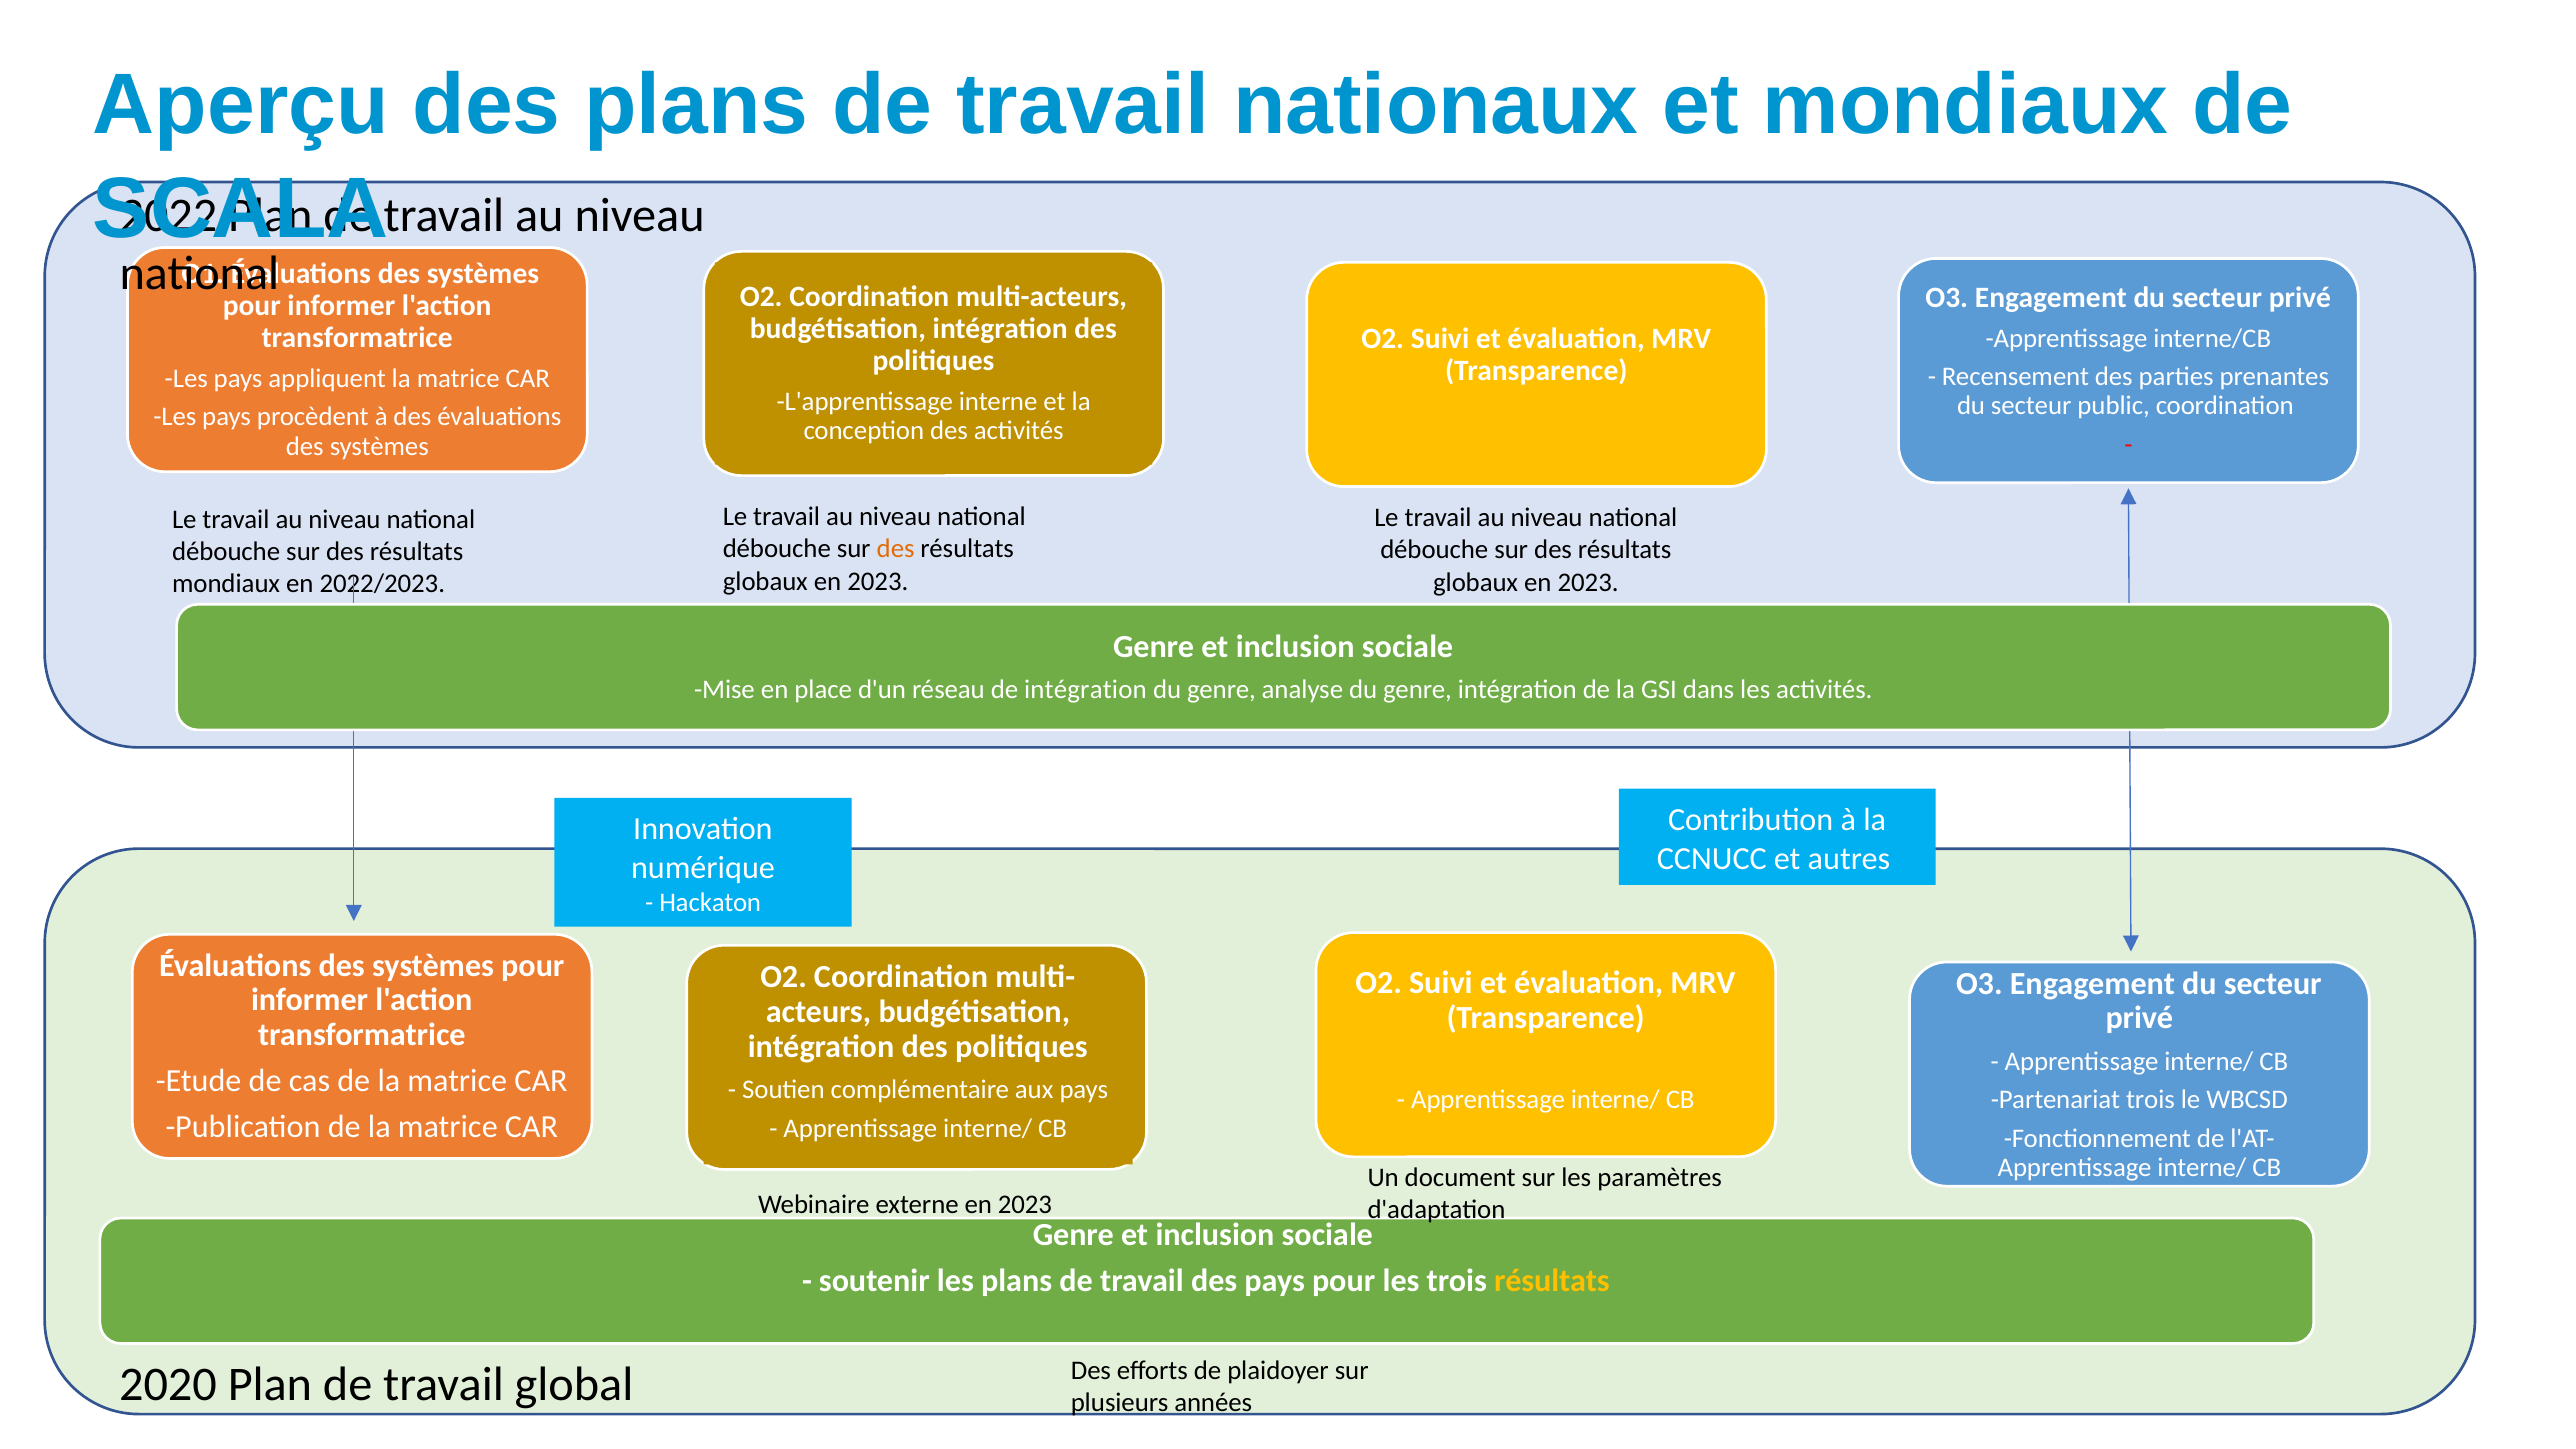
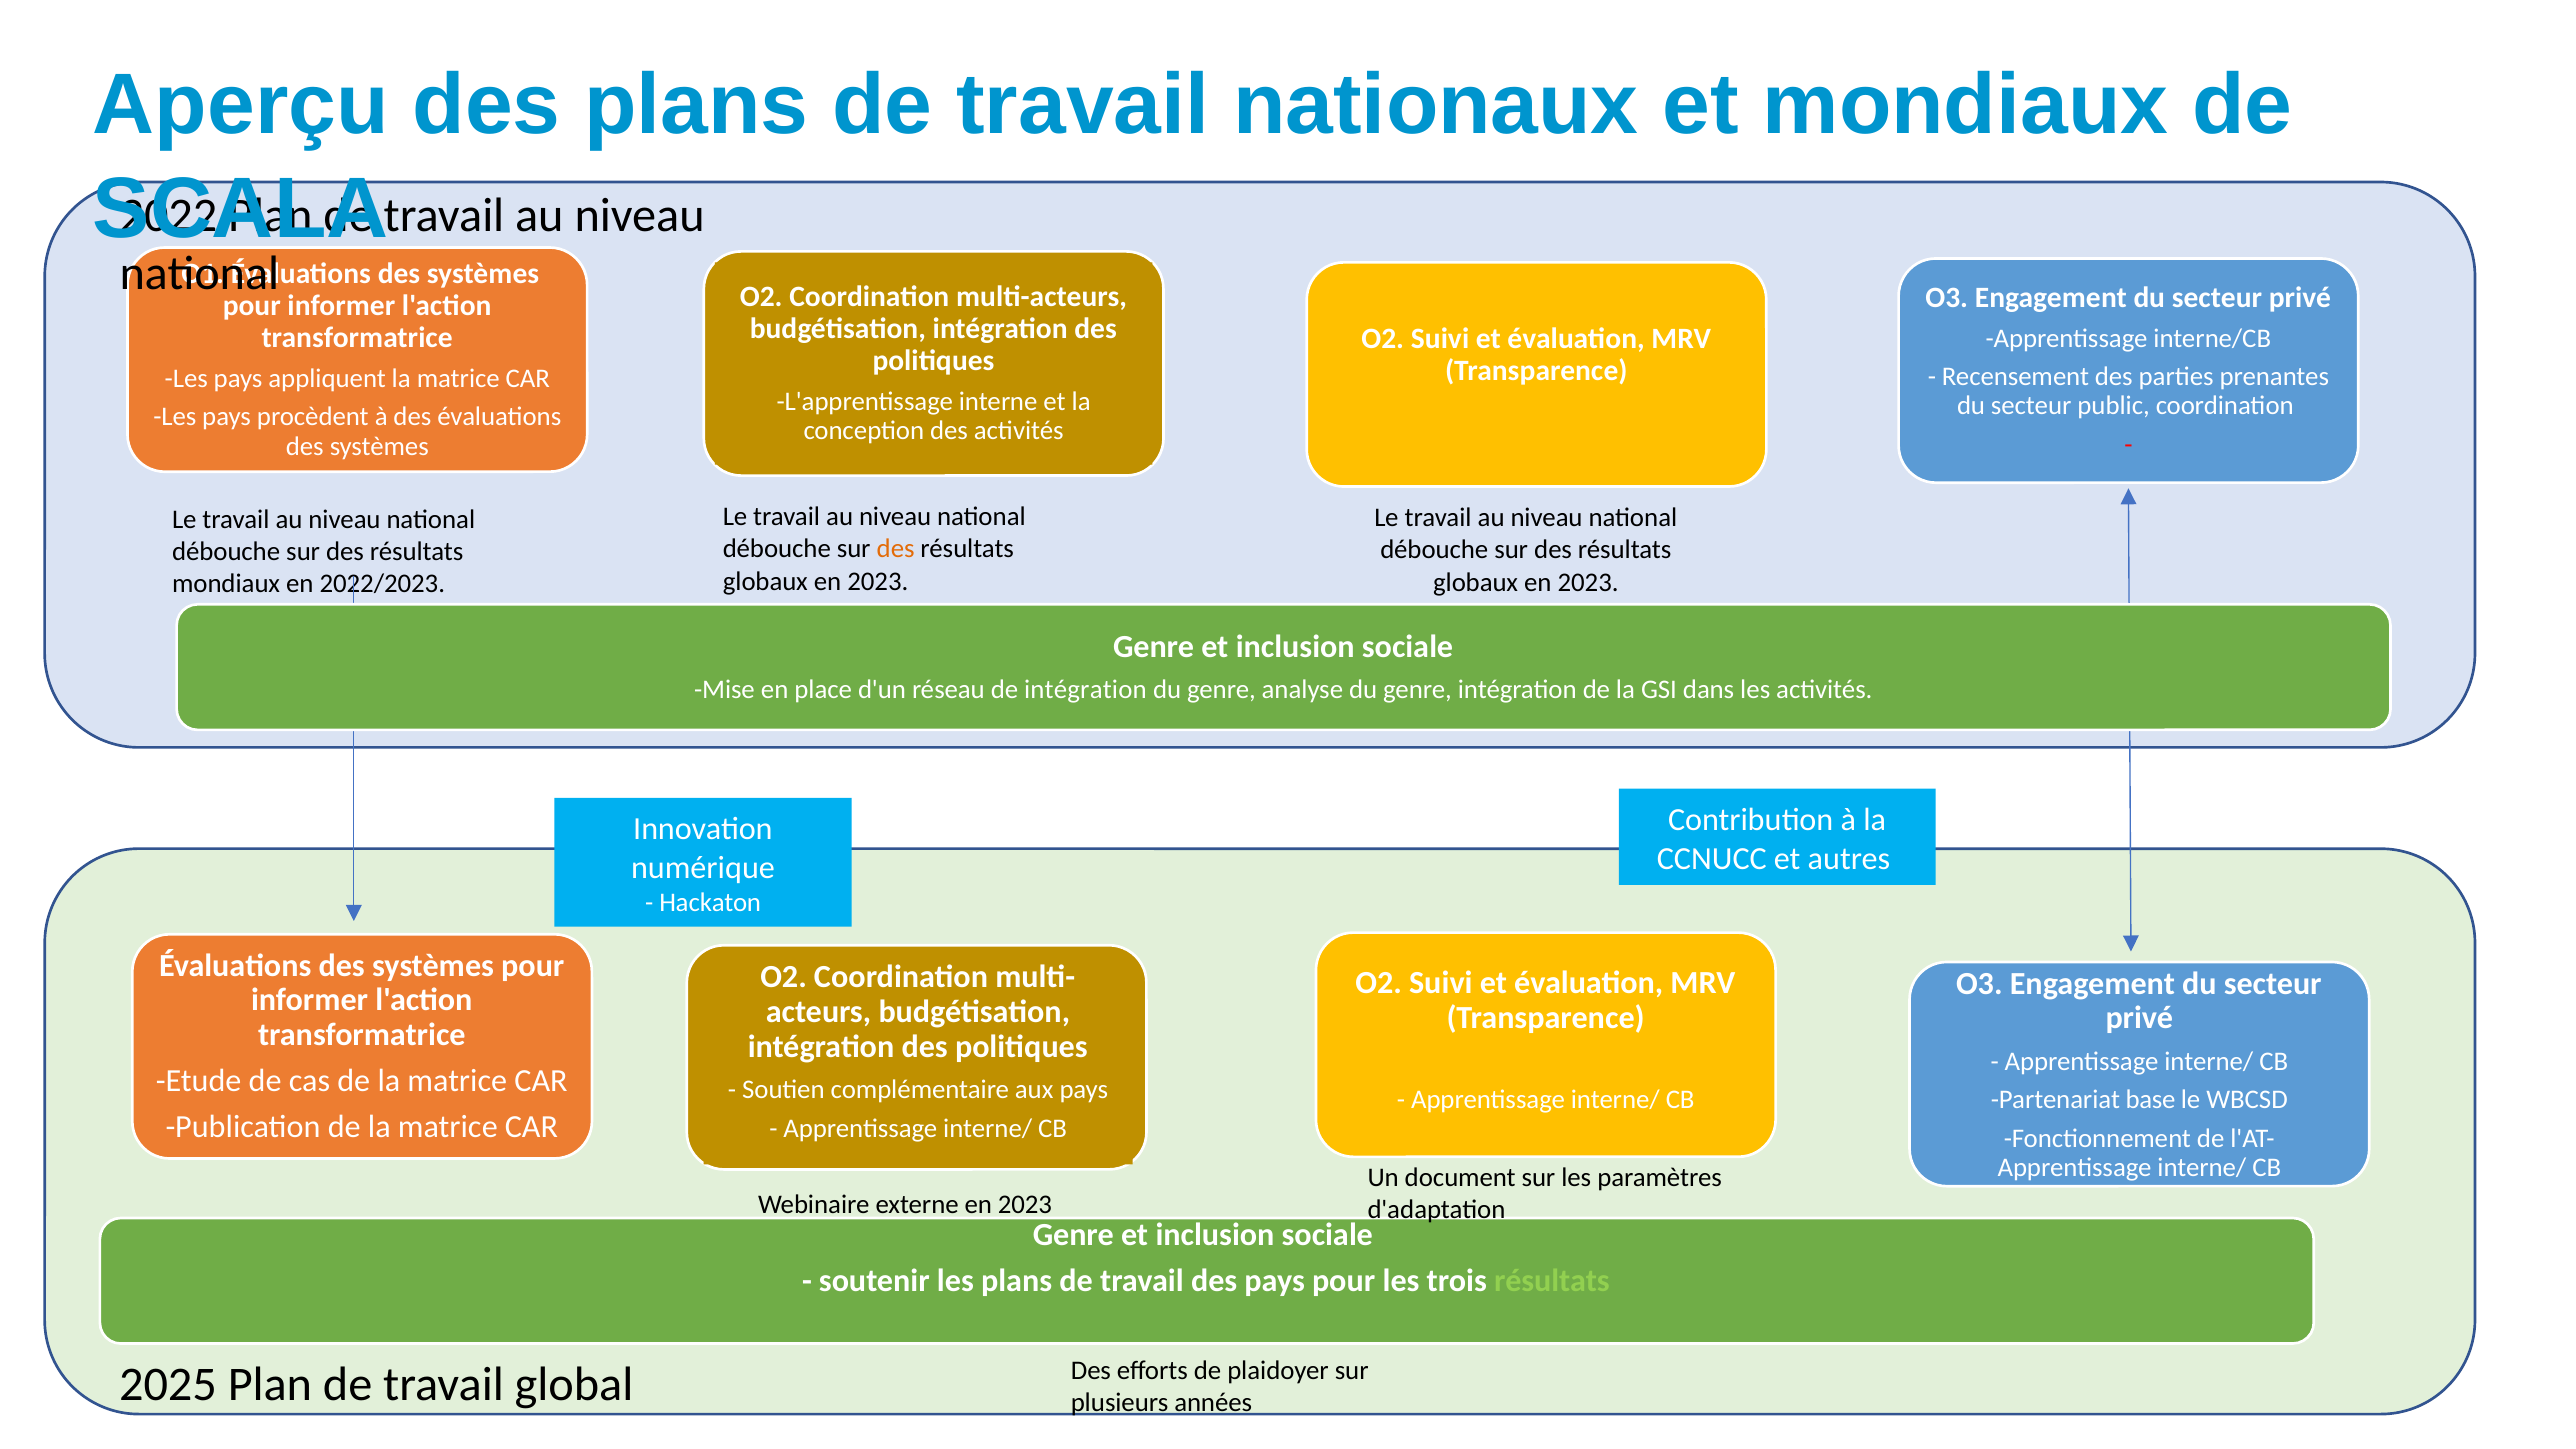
Partenariat trois: trois -> base
résultats at (1552, 1281) colour: yellow -> light green
2020: 2020 -> 2025
